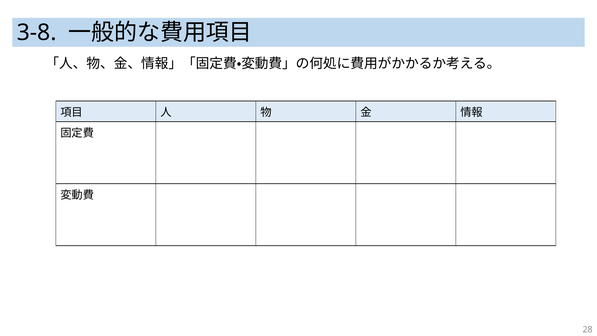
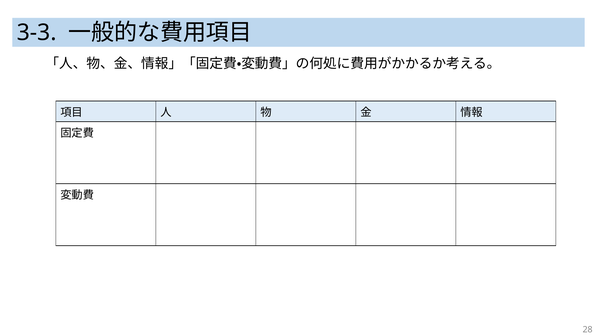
3-8: 3-8 -> 3-3
